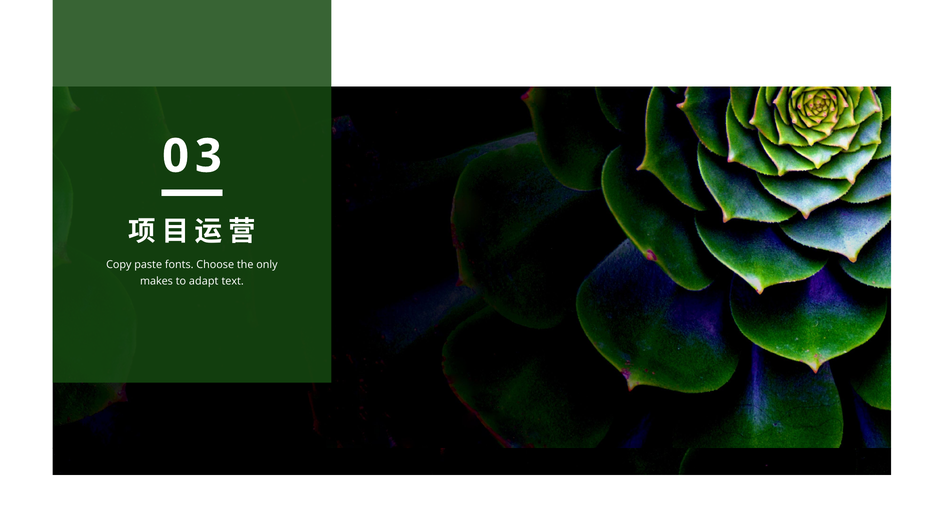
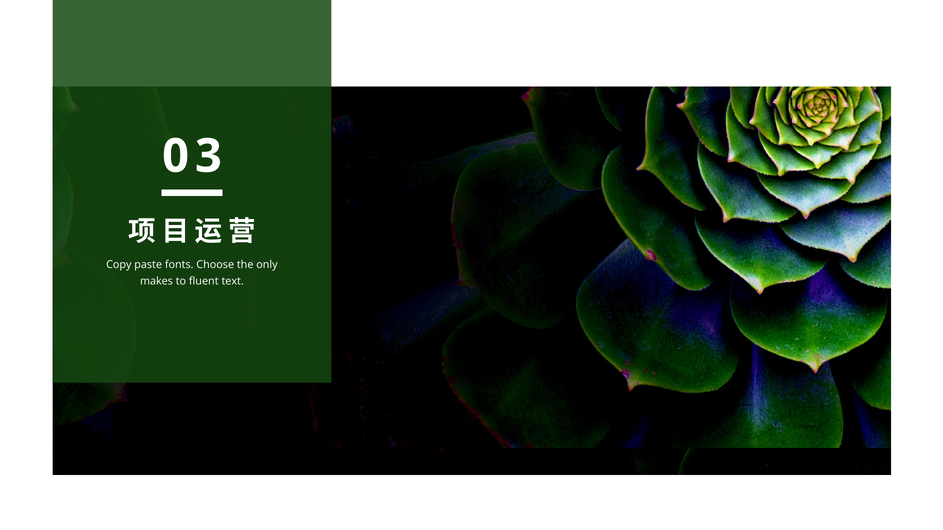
adapt: adapt -> fluent
